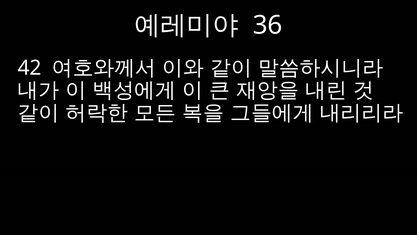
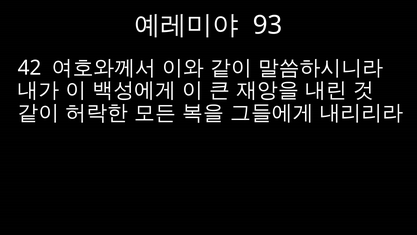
36: 36 -> 93
